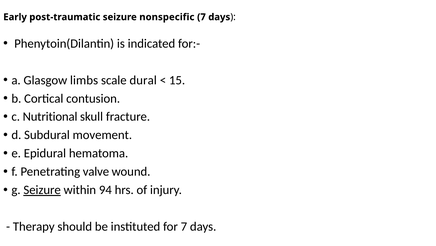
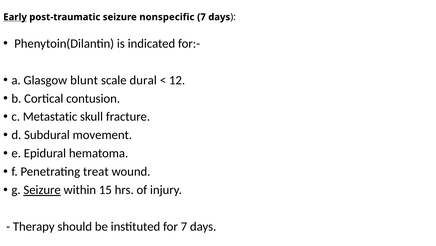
Early underline: none -> present
limbs: limbs -> blunt
15: 15 -> 12
Nutritional: Nutritional -> Metastatic
valve: valve -> treat
94: 94 -> 15
